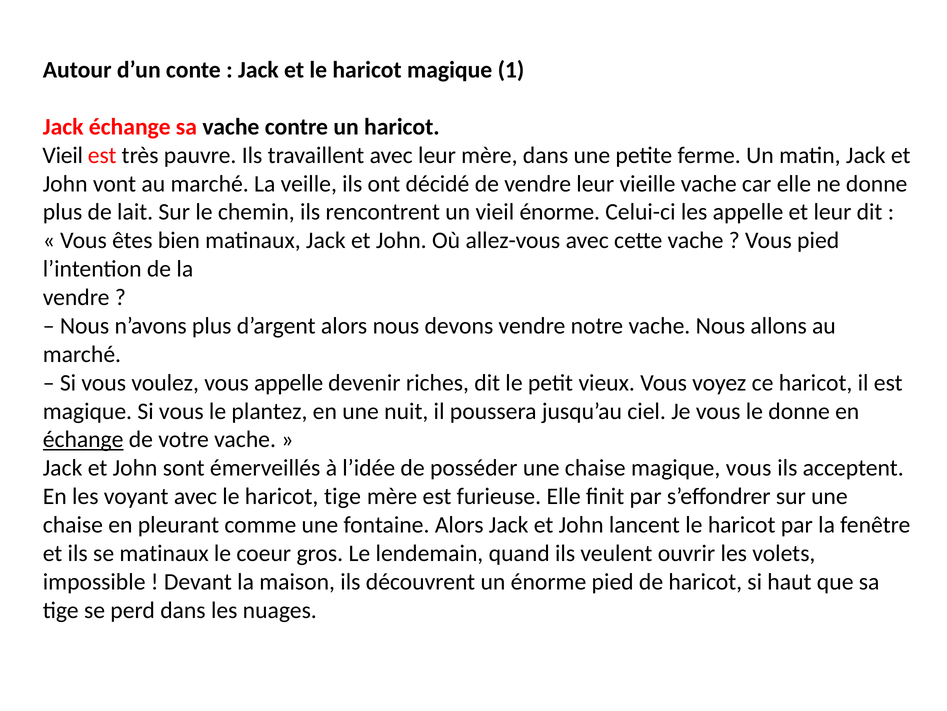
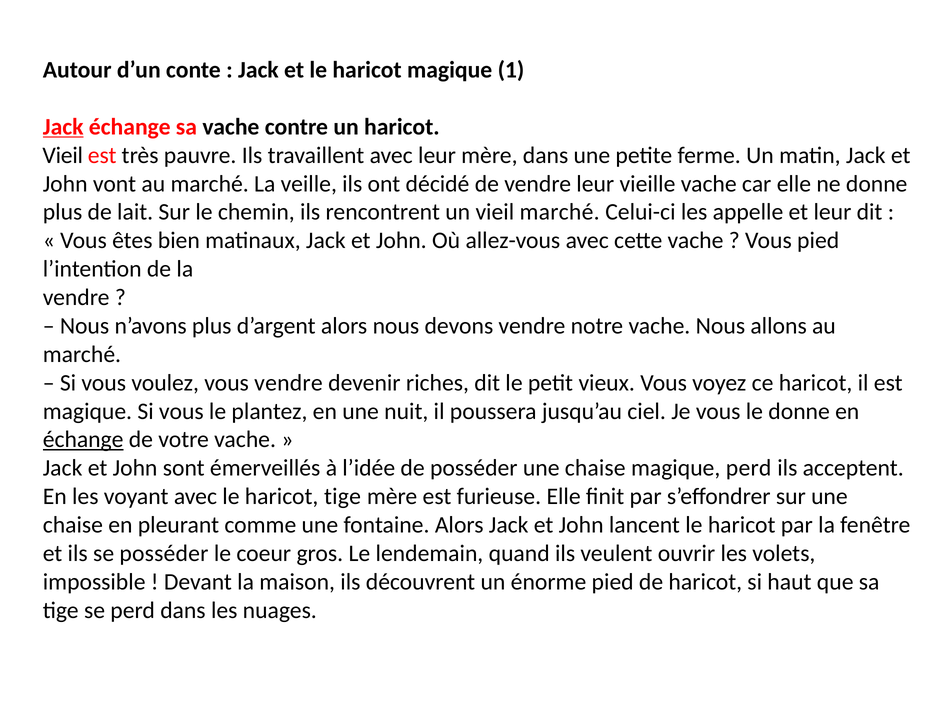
Jack at (63, 127) underline: none -> present
vieil énorme: énorme -> marché
vous appelle: appelle -> vendre
magique vous: vous -> perd
se matinaux: matinaux -> posséder
